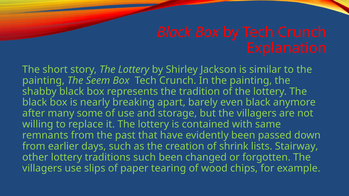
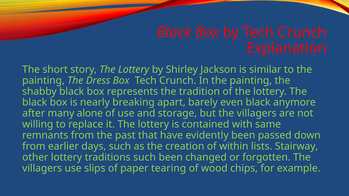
Seem: Seem -> Dress
some: some -> alone
shrink: shrink -> within
